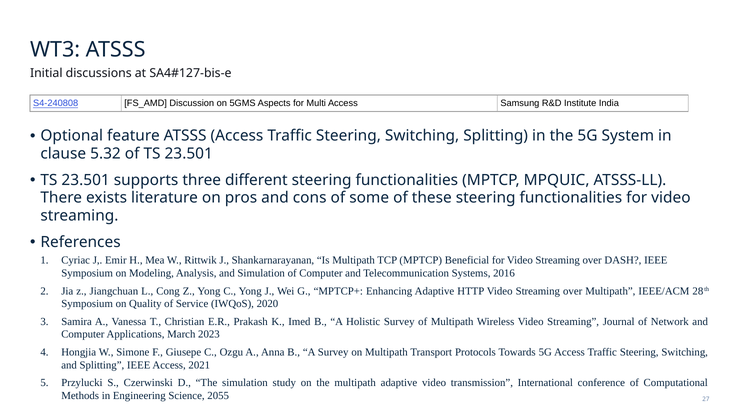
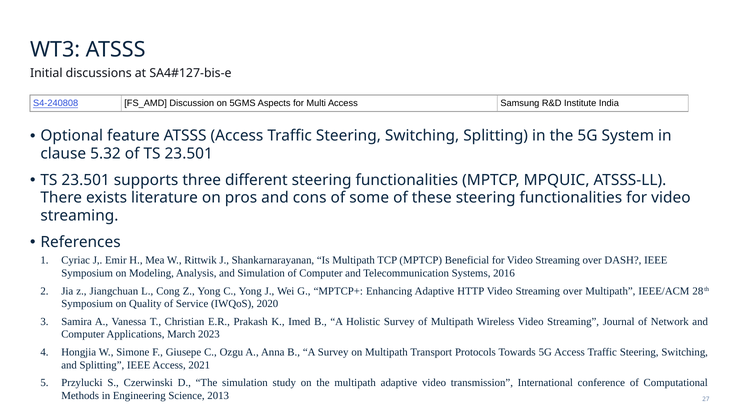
2055: 2055 -> 2013
